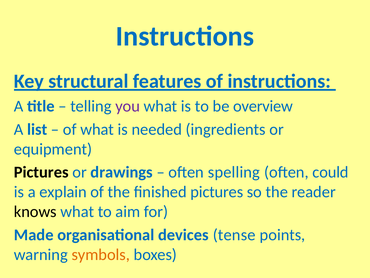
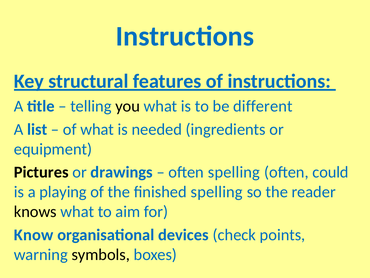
you colour: purple -> black
overview: overview -> different
explain: explain -> playing
finished pictures: pictures -> spelling
Made: Made -> Know
tense: tense -> check
symbols colour: orange -> black
